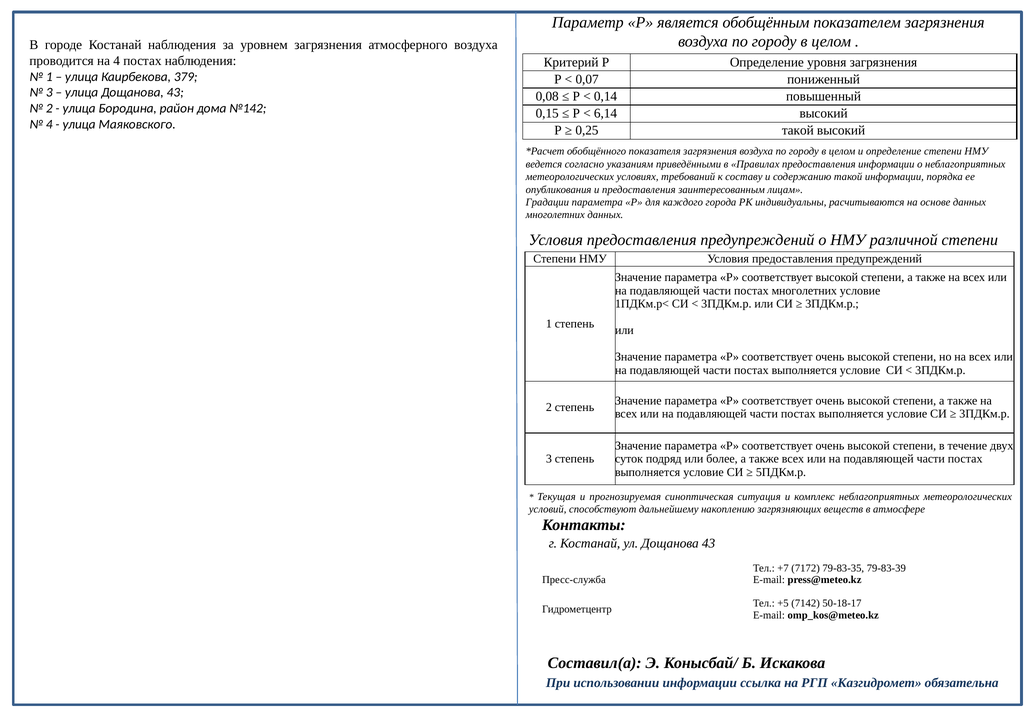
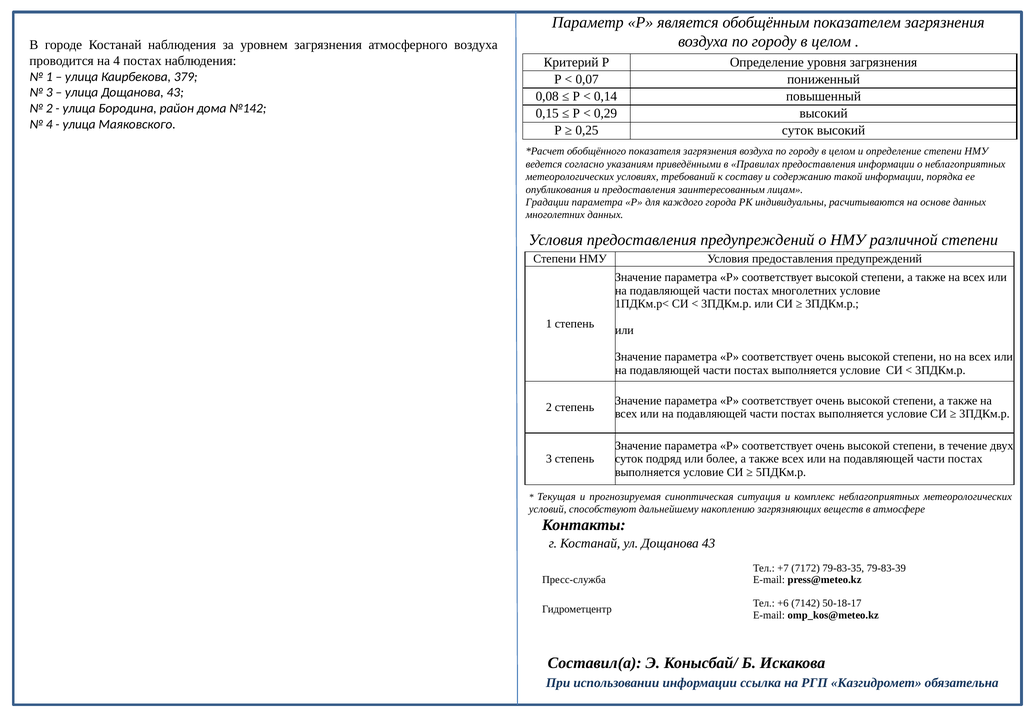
6,14: 6,14 -> 0,29
0,25 такой: такой -> суток
+5: +5 -> +6
